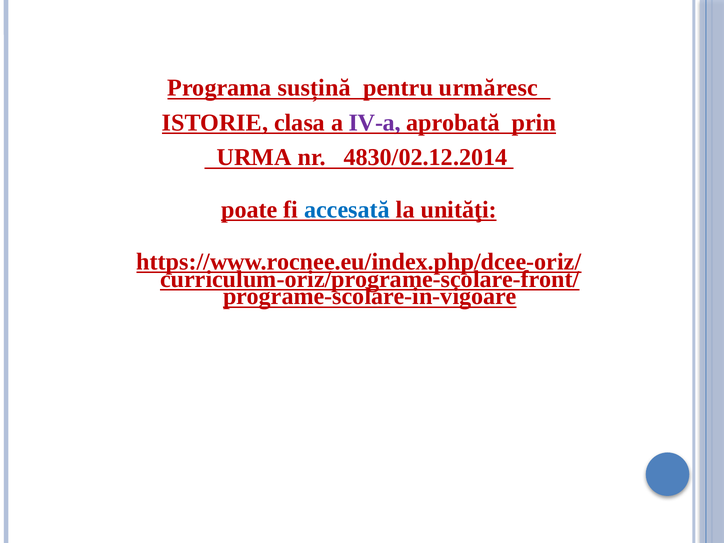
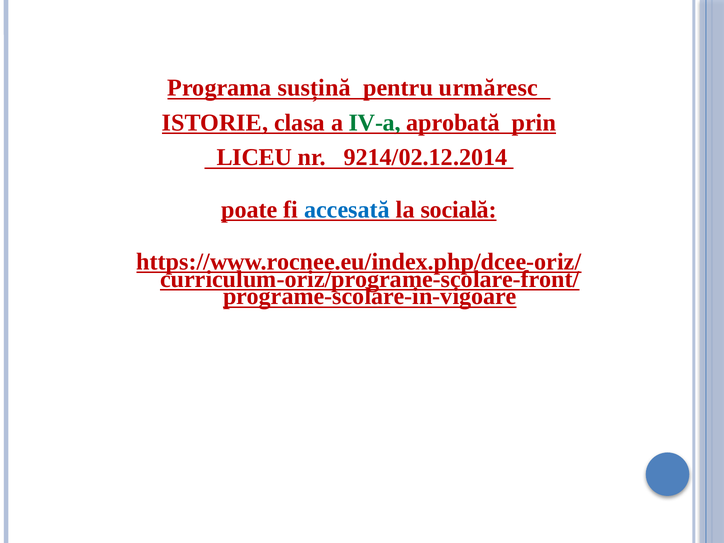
IV-a colour: purple -> green
URMA: URMA -> LICEU
4830/02.12.2014: 4830/02.12.2014 -> 9214/02.12.2014
unităţi: unităţi -> socială
